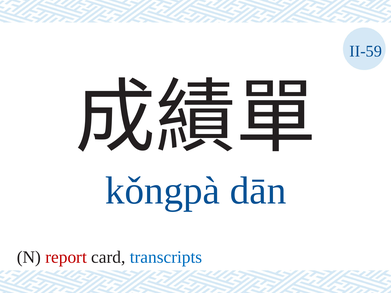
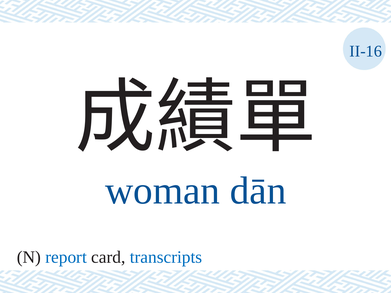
II-59: II-59 -> II-16
kǒngpà: kǒngpà -> woman
report colour: red -> blue
